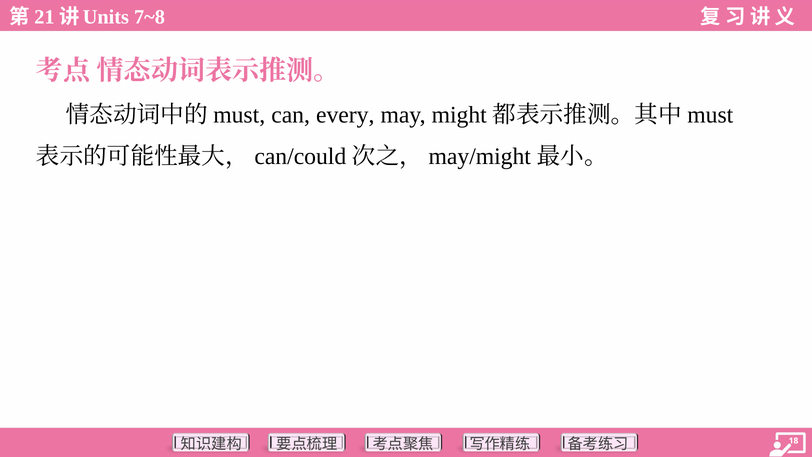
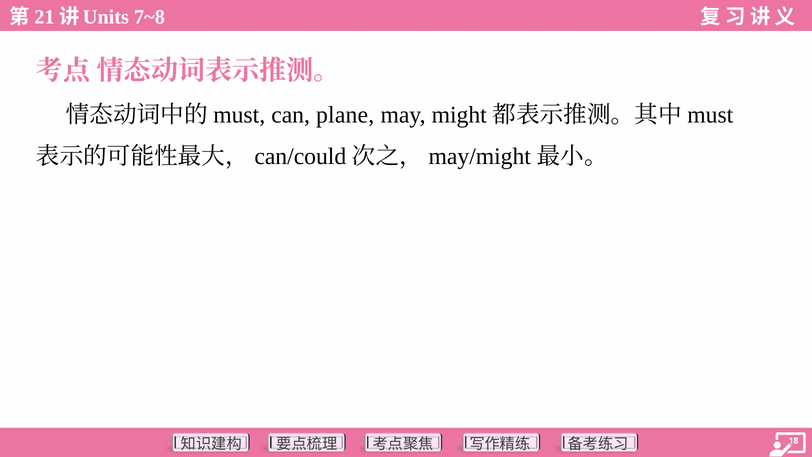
every: every -> plane
